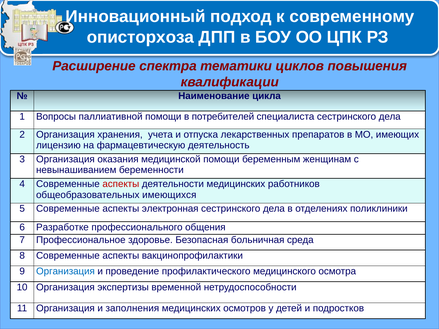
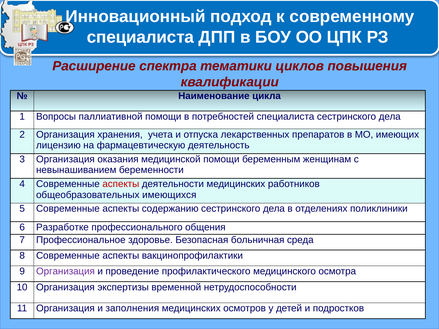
описторхоза at (140, 37): описторхоза -> специалиста
потребителей: потребителей -> потребностей
электронная: электронная -> содержанию
Организация at (65, 272) colour: blue -> purple
